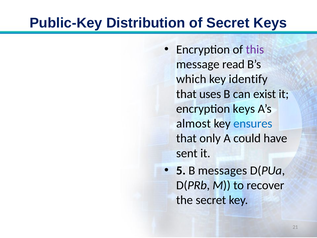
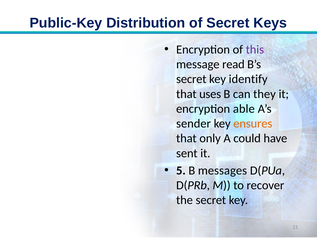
which at (191, 79): which -> secret
exist: exist -> they
encryption keys: keys -> able
almost: almost -> sender
ensures colour: blue -> orange
